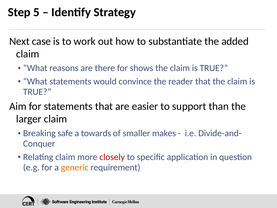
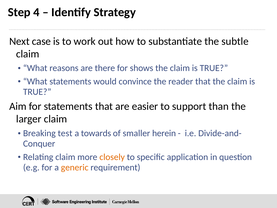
5: 5 -> 4
added: added -> subtle
safe: safe -> test
makes: makes -> herein
closely colour: red -> orange
